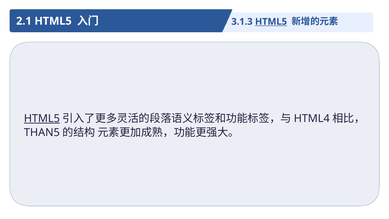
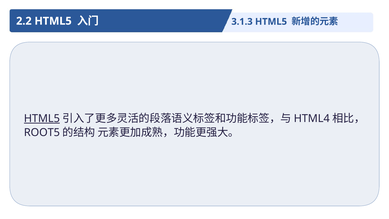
2.1: 2.1 -> 2.2
HTML5 at (271, 22) underline: present -> none
THAN5: THAN5 -> ROOT5
